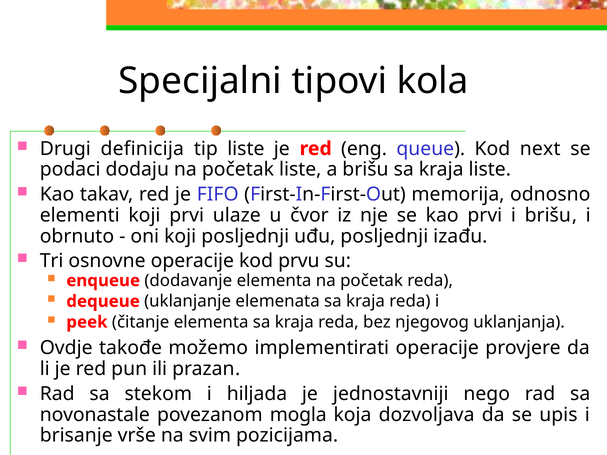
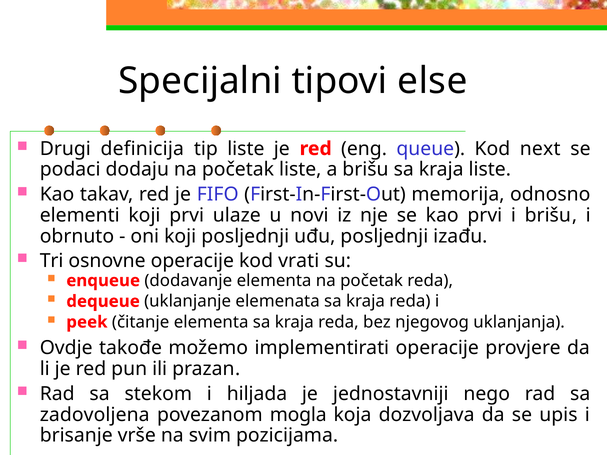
kola: kola -> else
čvor: čvor -> novi
prvu: prvu -> vrati
novonastale: novonastale -> zadovoljena
